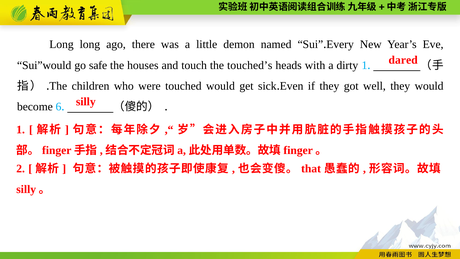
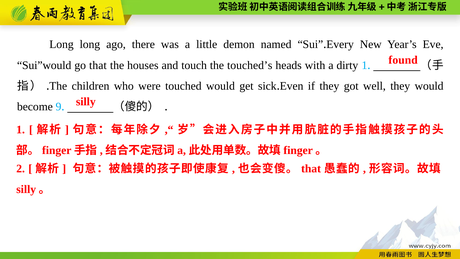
dared: dared -> found
go safe: safe -> that
6: 6 -> 9
